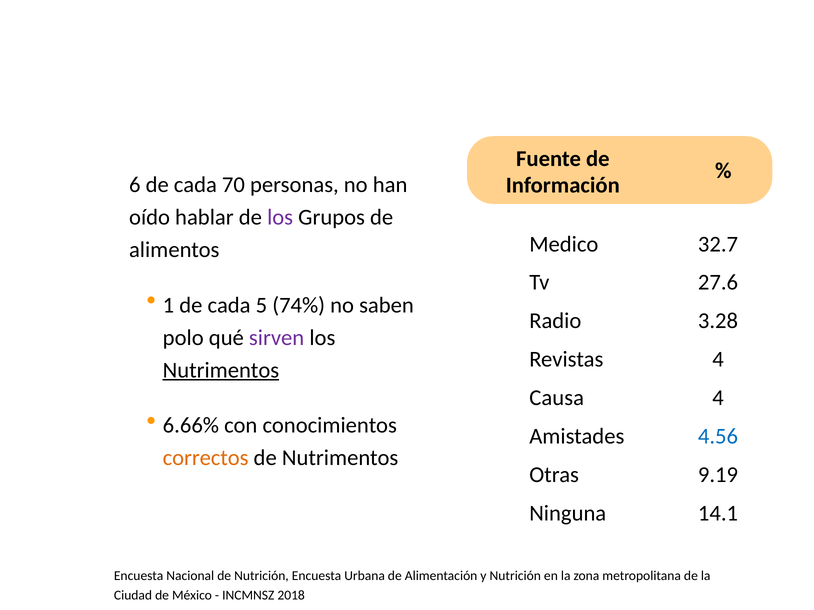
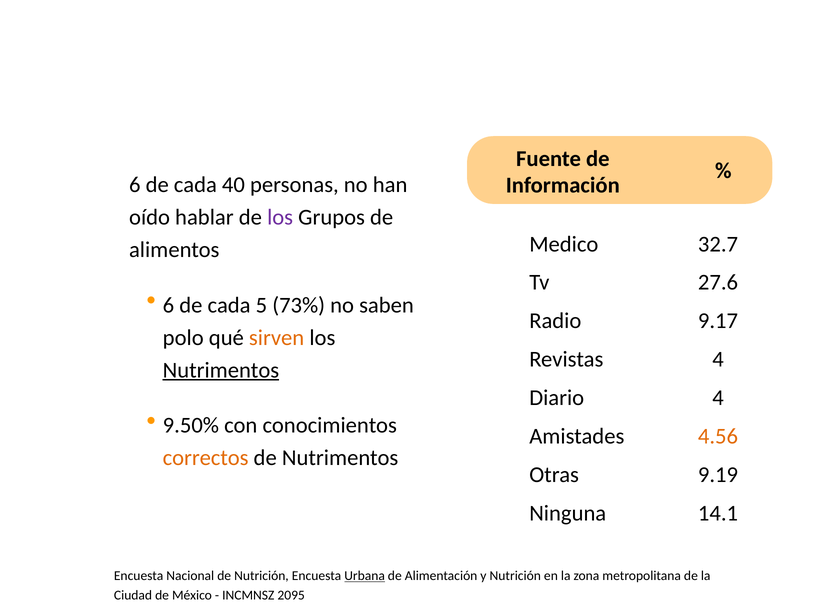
70: 70 -> 40
1 at (168, 305): 1 -> 6
74%: 74% -> 73%
3.28: 3.28 -> 9.17
sirven colour: purple -> orange
Causa: Causa -> Diario
6.66%: 6.66% -> 9.50%
4.56 colour: blue -> orange
Urbana underline: none -> present
2018: 2018 -> 2095
